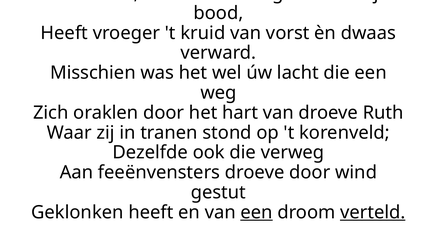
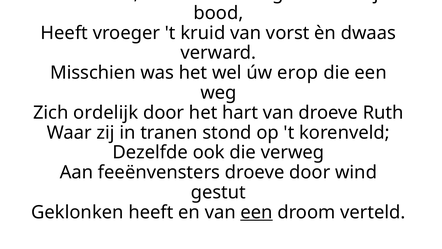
lacht: lacht -> erop
oraklen: oraklen -> ordelijk
verteld underline: present -> none
